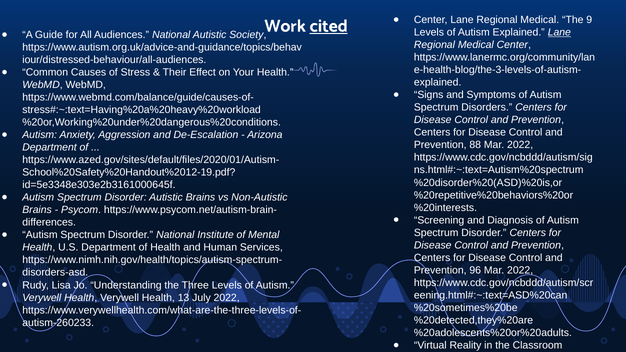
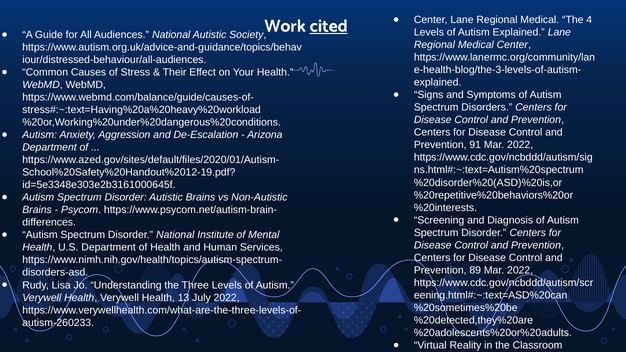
9: 9 -> 4
Lane at (559, 32) underline: present -> none
88: 88 -> 91
96: 96 -> 89
